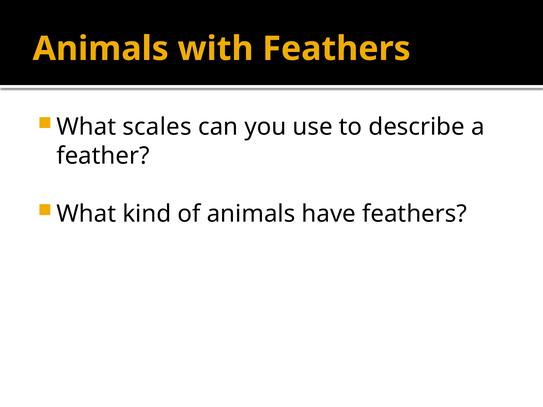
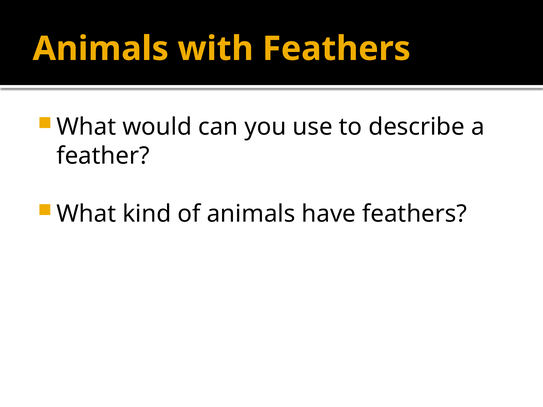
scales: scales -> would
